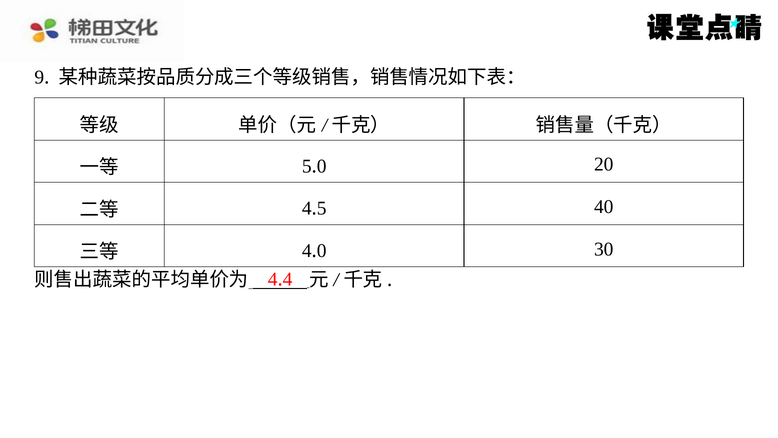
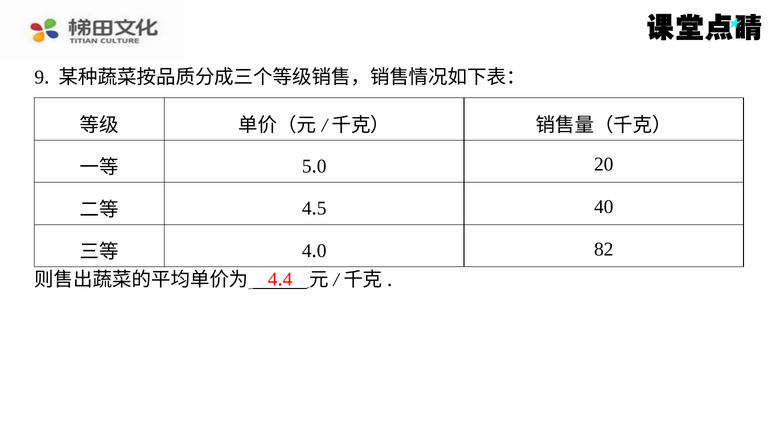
30: 30 -> 82
